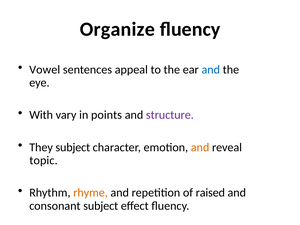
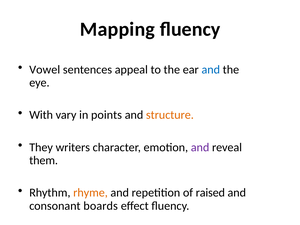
Organize: Organize -> Mapping
structure colour: purple -> orange
They subject: subject -> writers
and at (200, 147) colour: orange -> purple
topic: topic -> them
consonant subject: subject -> boards
